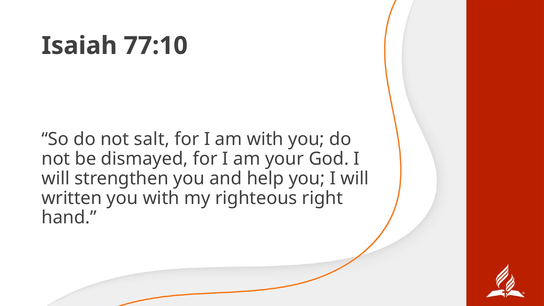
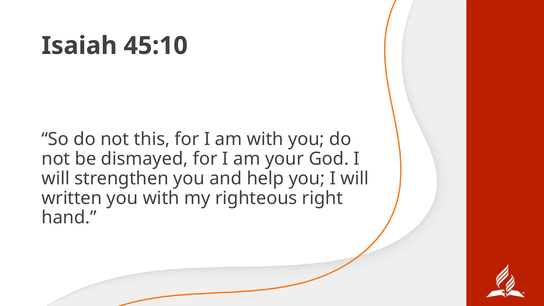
77:10: 77:10 -> 45:10
salt: salt -> this
